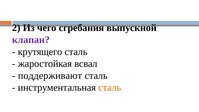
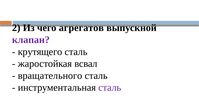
сгребания: сгребания -> агрегатов
поддерживают: поддерживают -> вращательного
сталь at (110, 88) colour: orange -> purple
